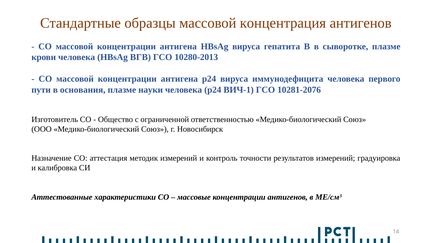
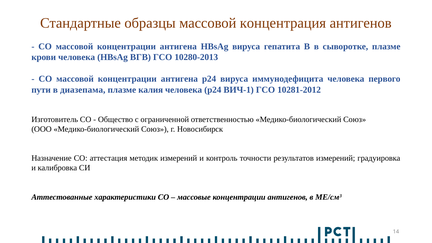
основания: основания -> диазепама
науки: науки -> калия
10281-2076: 10281-2076 -> 10281-2012
